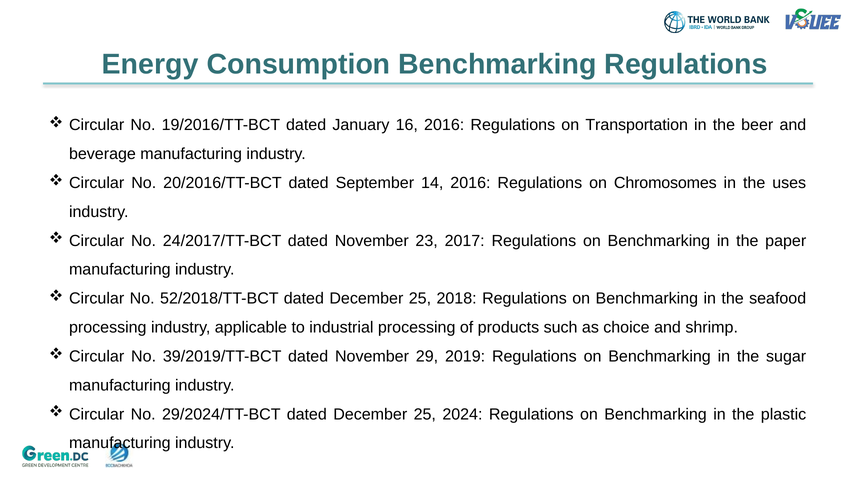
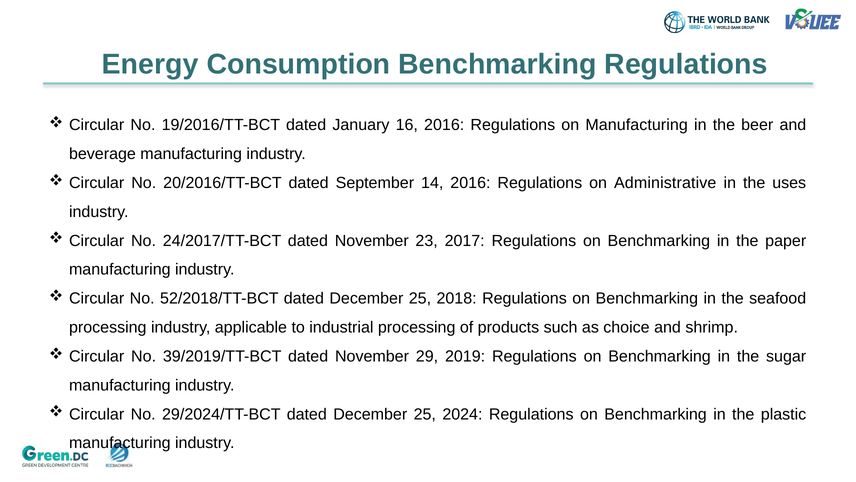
on Transportation: Transportation -> Manufacturing
Chromosomes: Chromosomes -> Administrative
